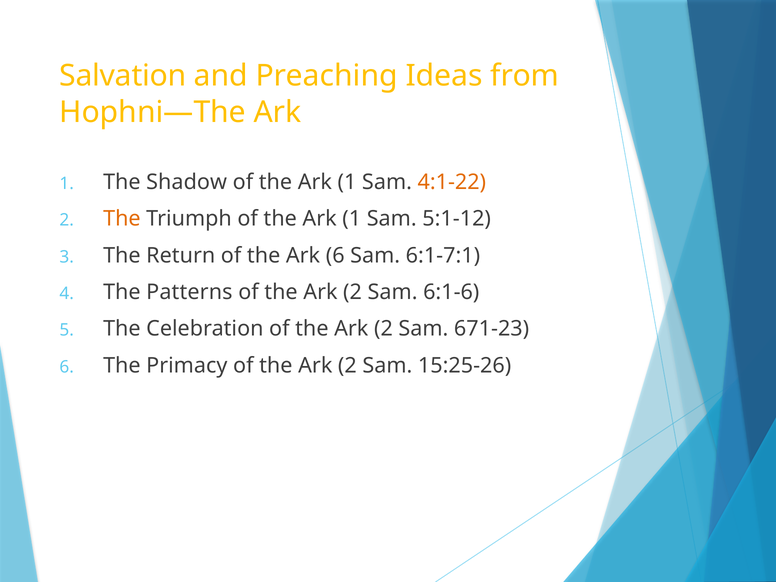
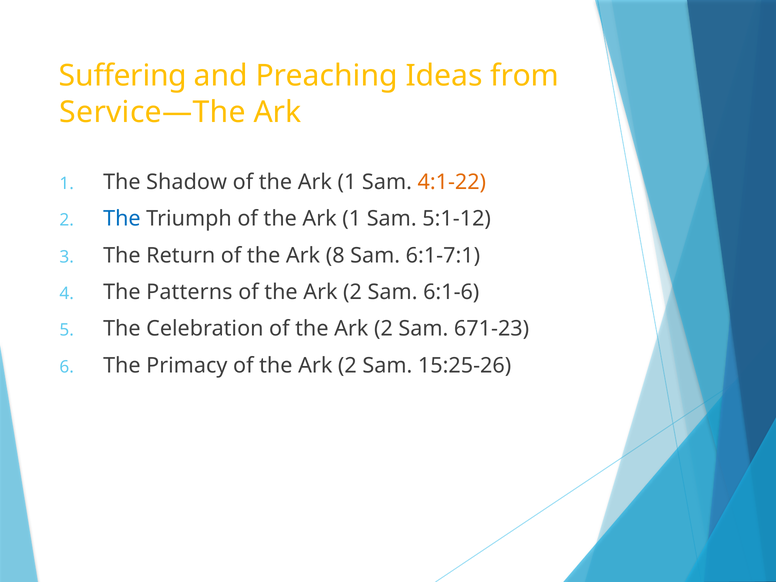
Salvation: Salvation -> Suffering
Hophni—The: Hophni—The -> Service—The
The at (122, 219) colour: orange -> blue
Ark 6: 6 -> 8
